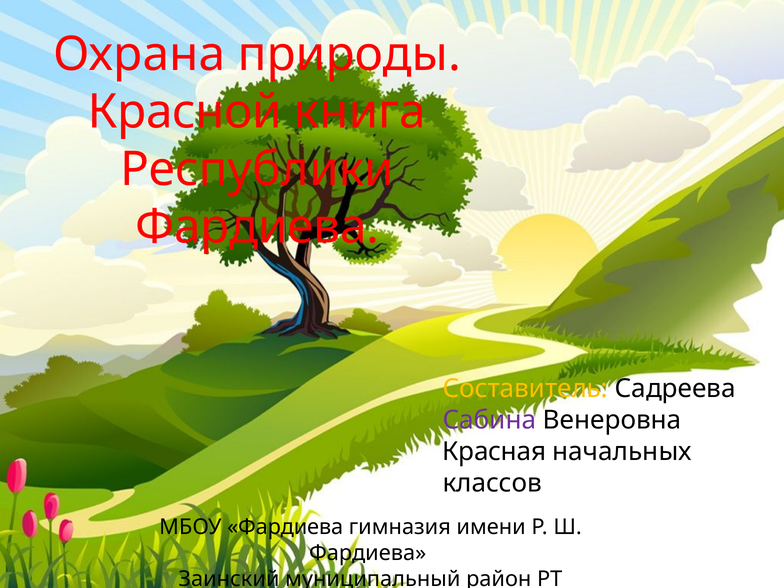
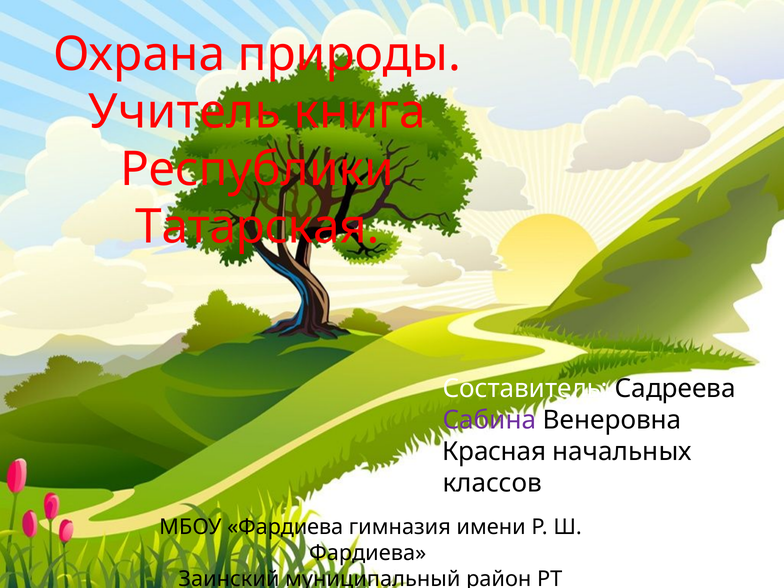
Красной: Красной -> Учитель
Фардиева at (257, 227): Фардиева -> Татарская
Составитель colour: yellow -> white
